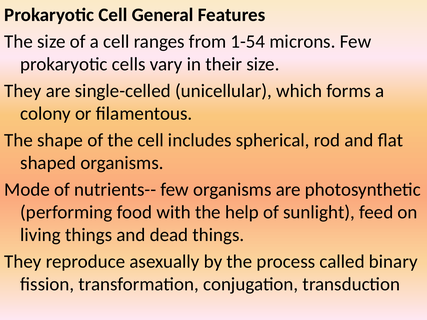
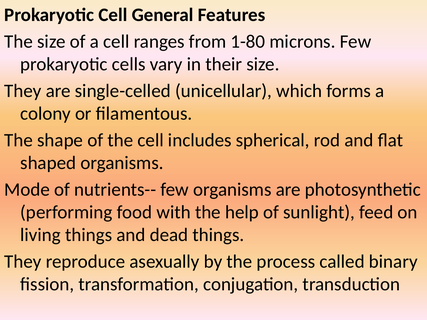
1-54: 1-54 -> 1-80
